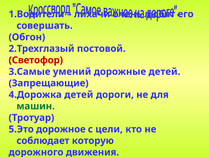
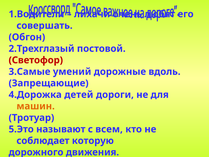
дорожные детей: детей -> вдоль
машин colour: green -> orange
дорожное: дорожное -> называют
цели: цели -> всем
